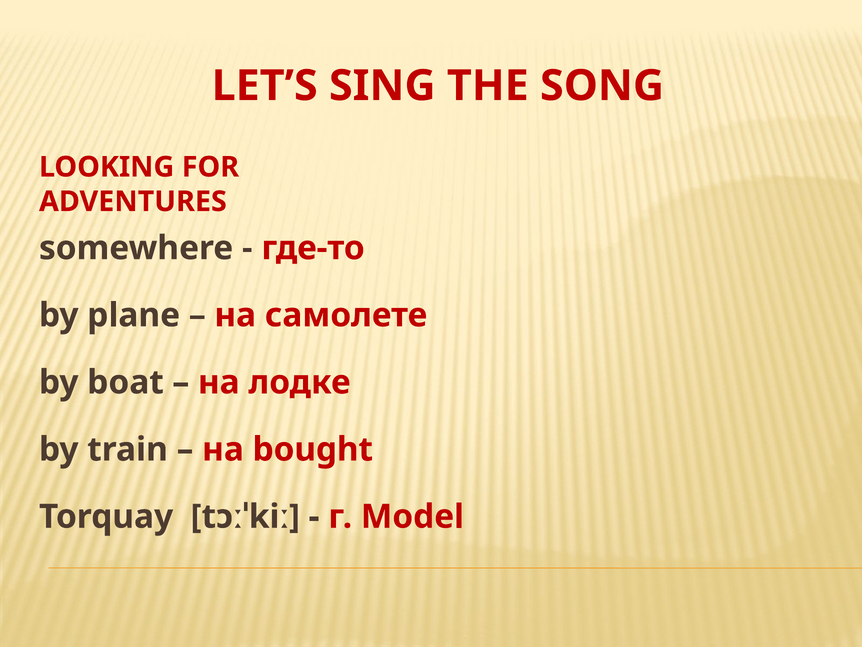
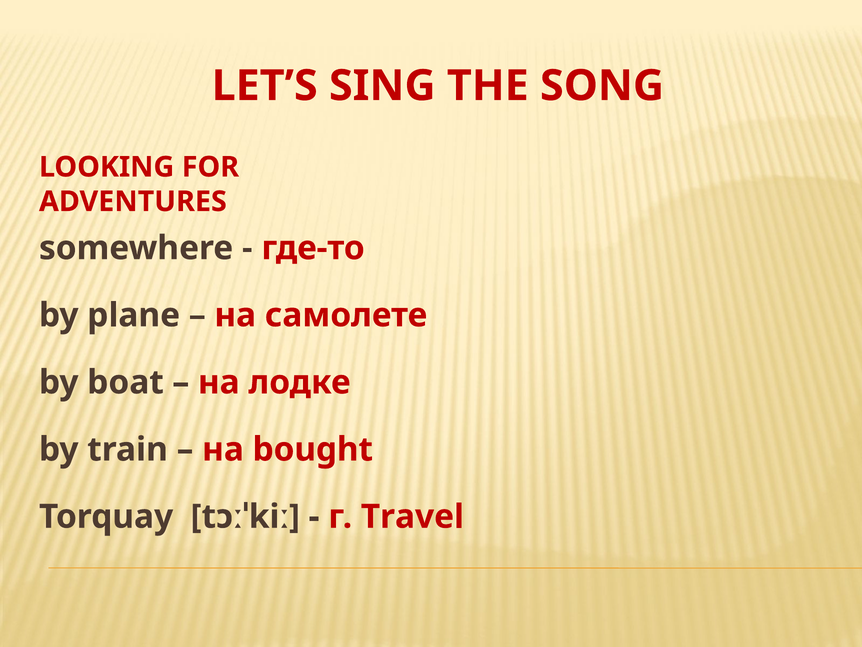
Model: Model -> Travel
